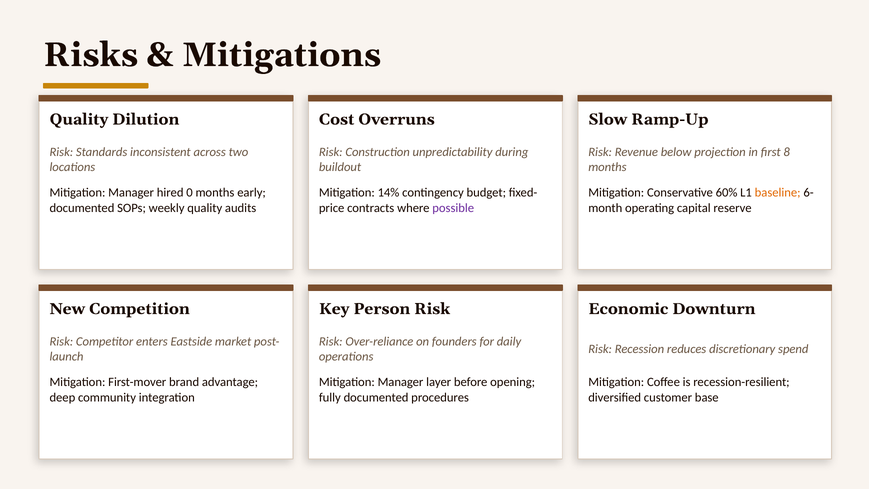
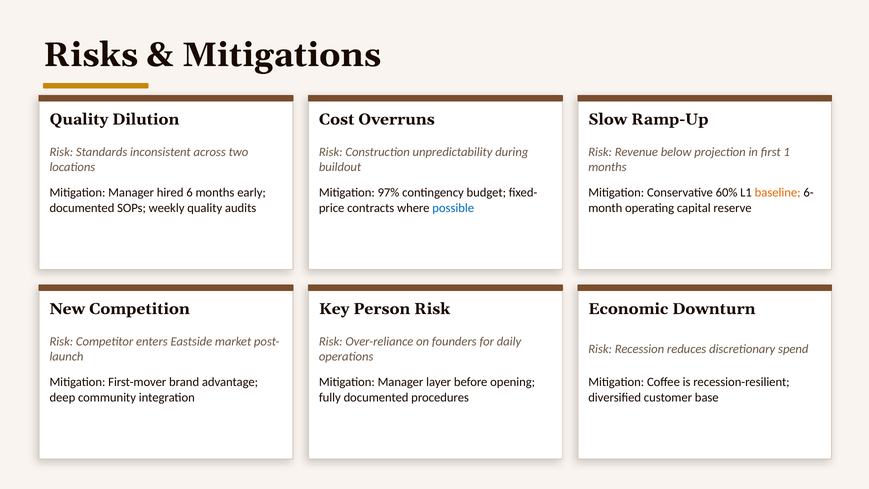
8: 8 -> 1
0: 0 -> 6
14%: 14% -> 97%
possible colour: purple -> blue
